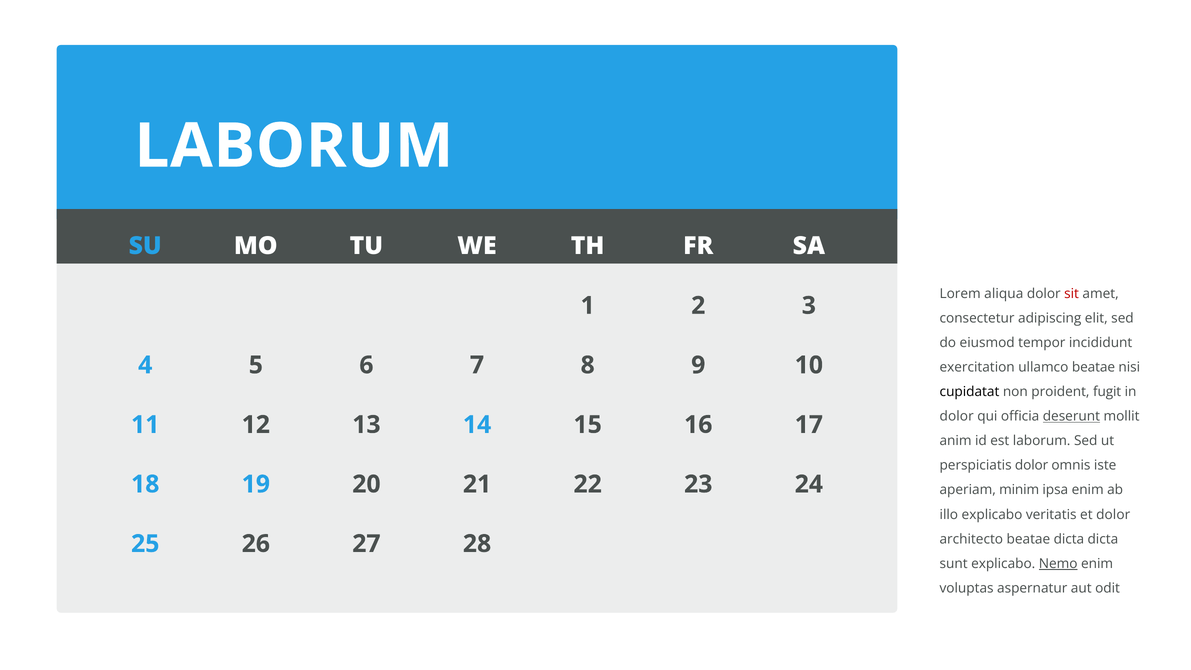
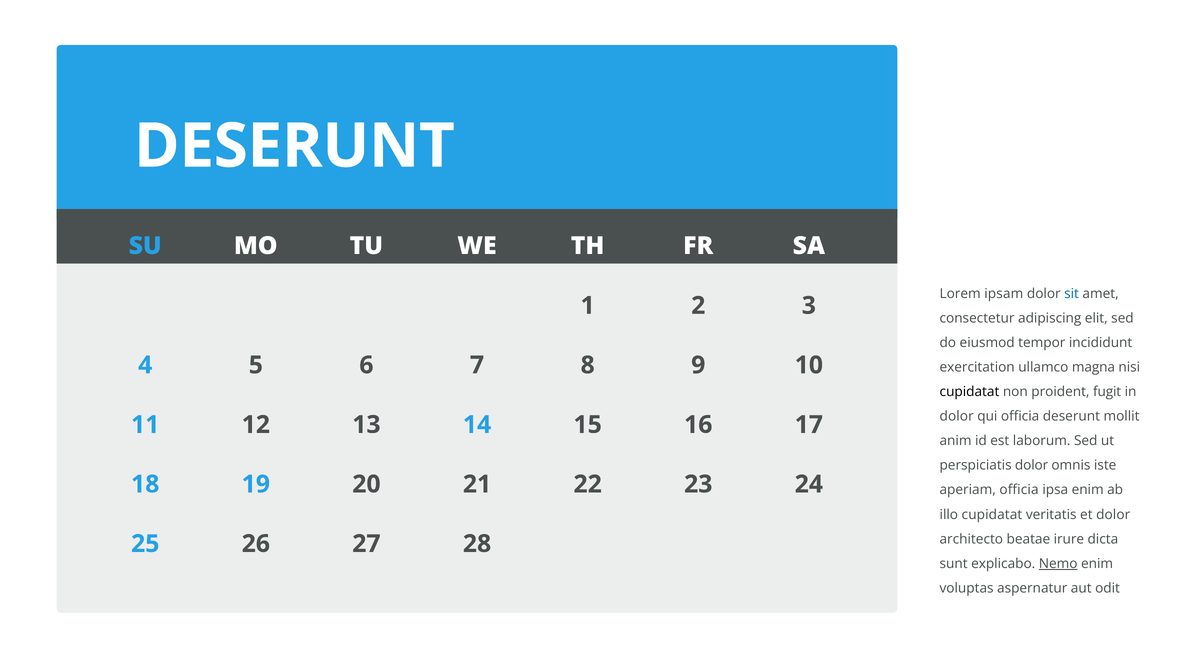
LABORUM at (294, 146): LABORUM -> DESERUNT
aliqua: aliqua -> ipsam
sit colour: red -> blue
ullamco beatae: beatae -> magna
deserunt at (1071, 416) underline: present -> none
aperiam minim: minim -> officia
illo explicabo: explicabo -> cupidatat
beatae dicta: dicta -> irure
